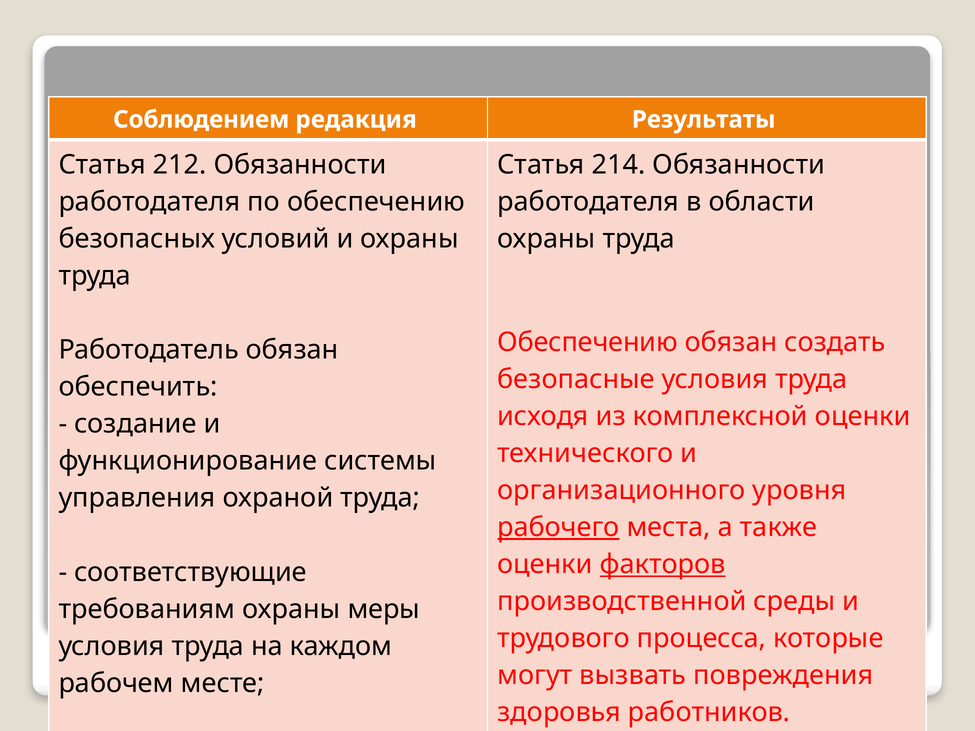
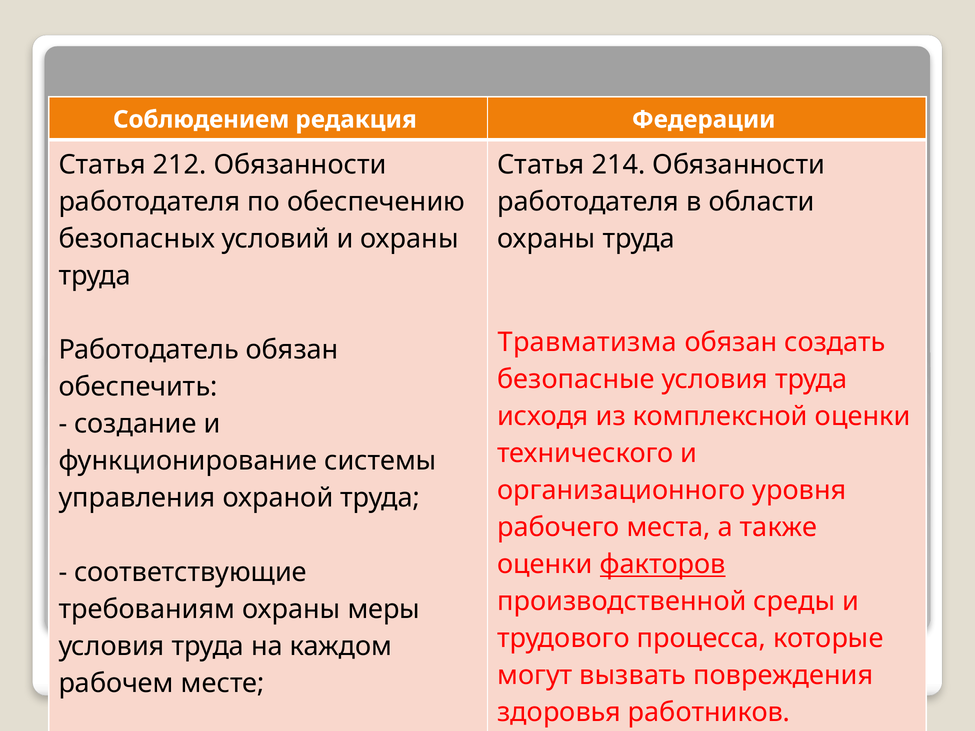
Результаты: Результаты -> Федерации
Обеспечению at (588, 342): Обеспечению -> Травматизма
рабочего underline: present -> none
